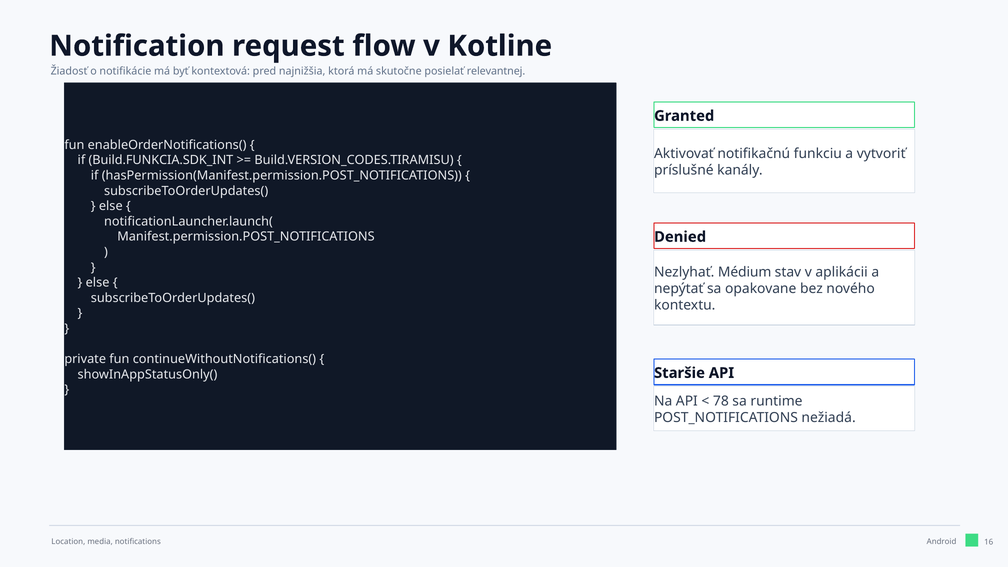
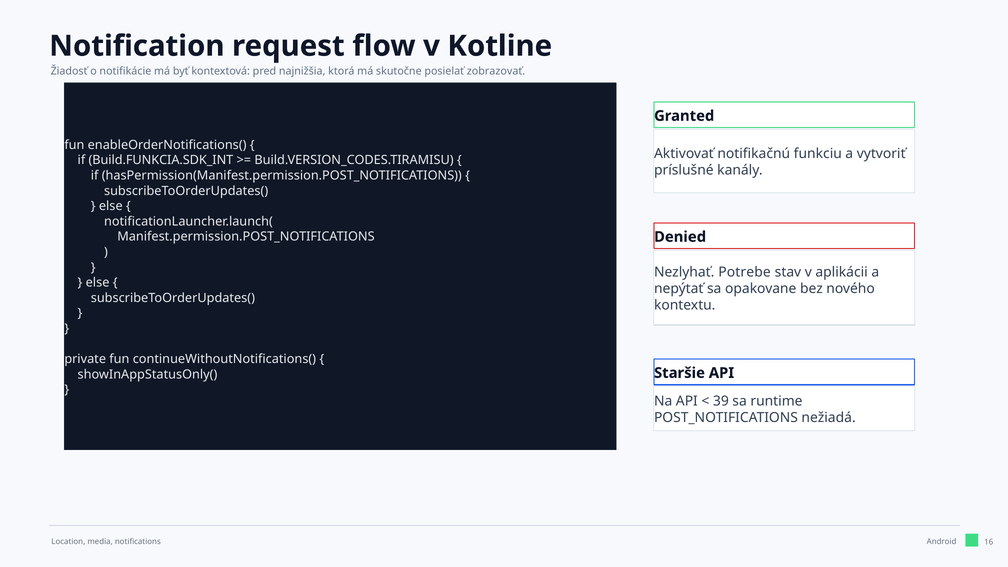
relevantnej: relevantnej -> zobrazovať
Médium: Médium -> Potrebe
78: 78 -> 39
